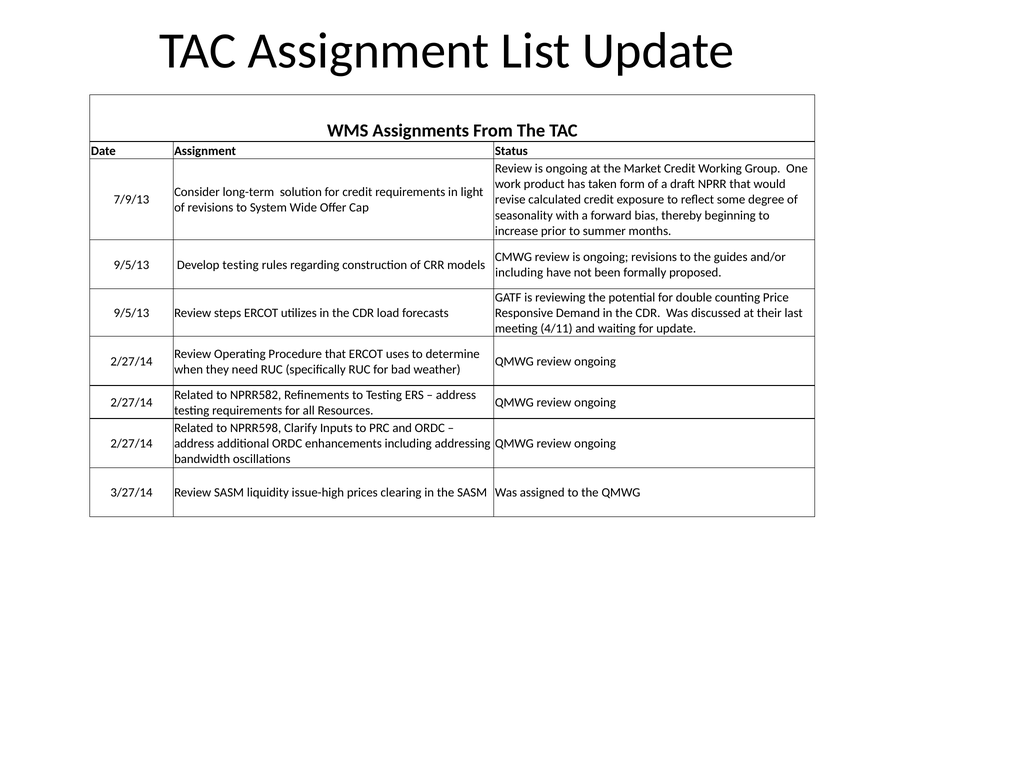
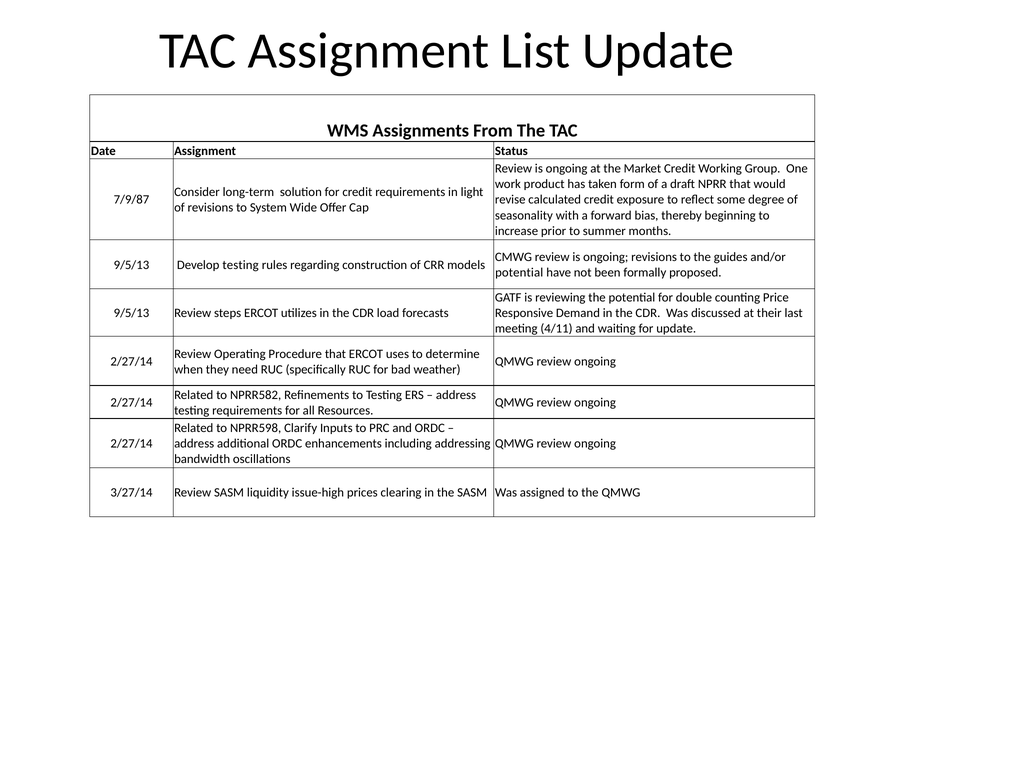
7/9/13: 7/9/13 -> 7/9/87
including at (519, 272): including -> potential
